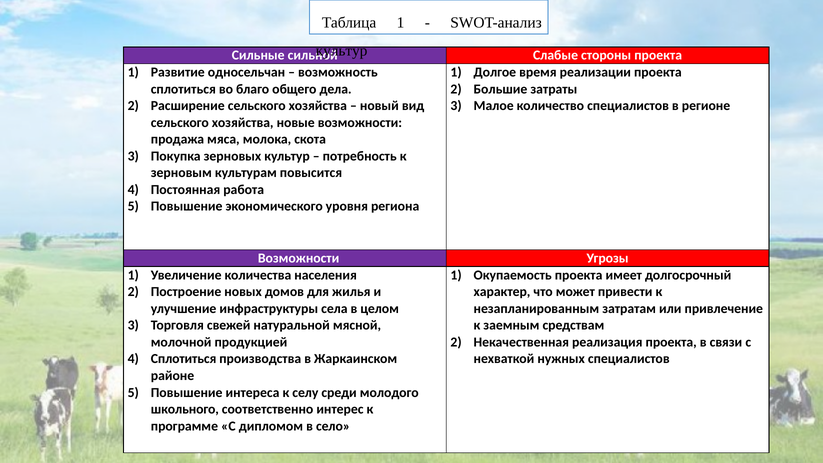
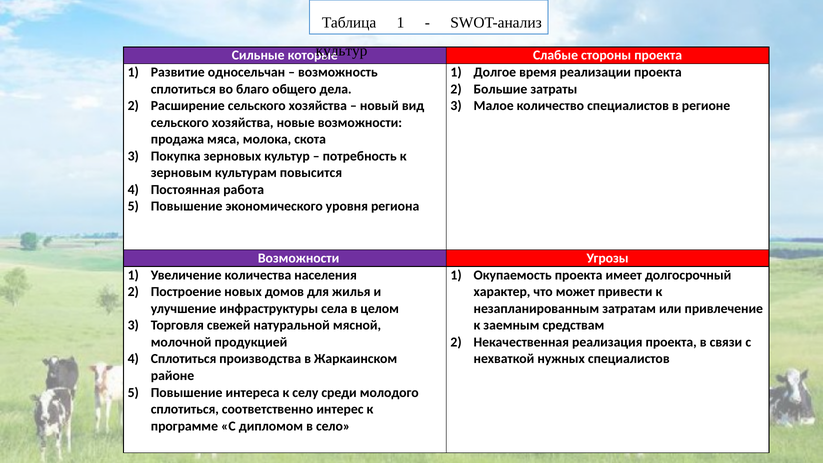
сильной: сильной -> которые
школьного at (185, 409): школьного -> сплотиться
